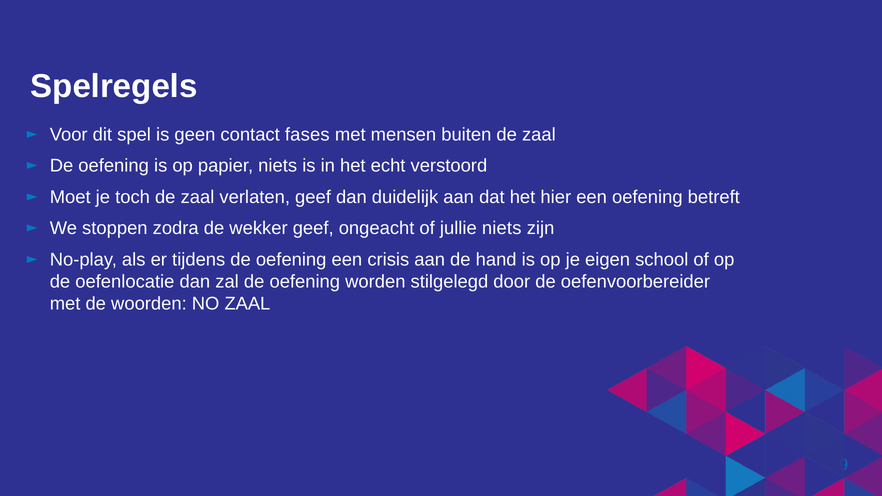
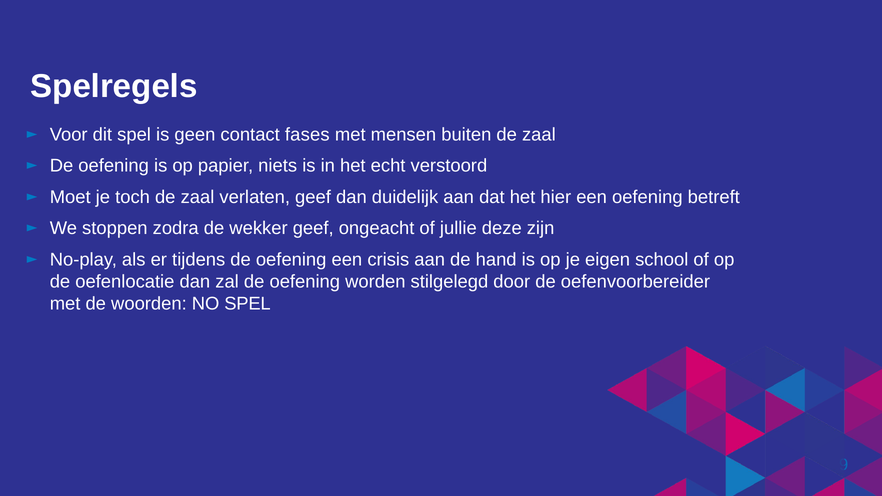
jullie niets: niets -> deze
NO ZAAL: ZAAL -> SPEL
